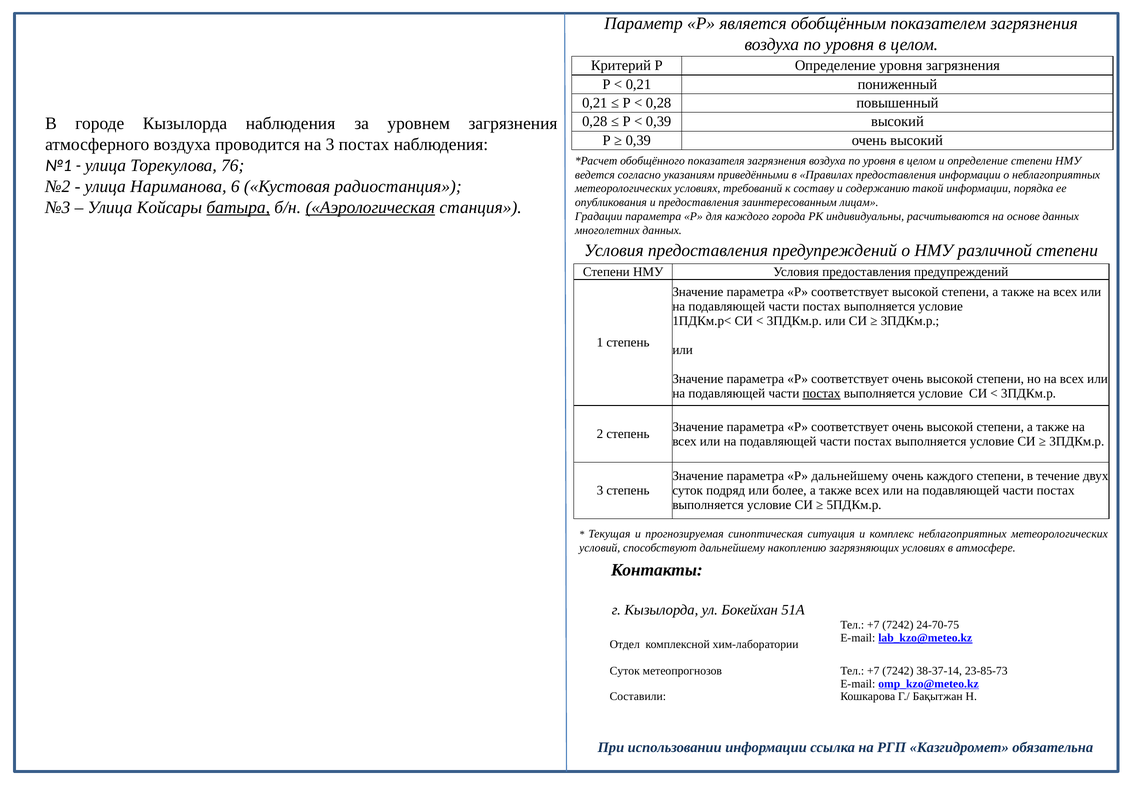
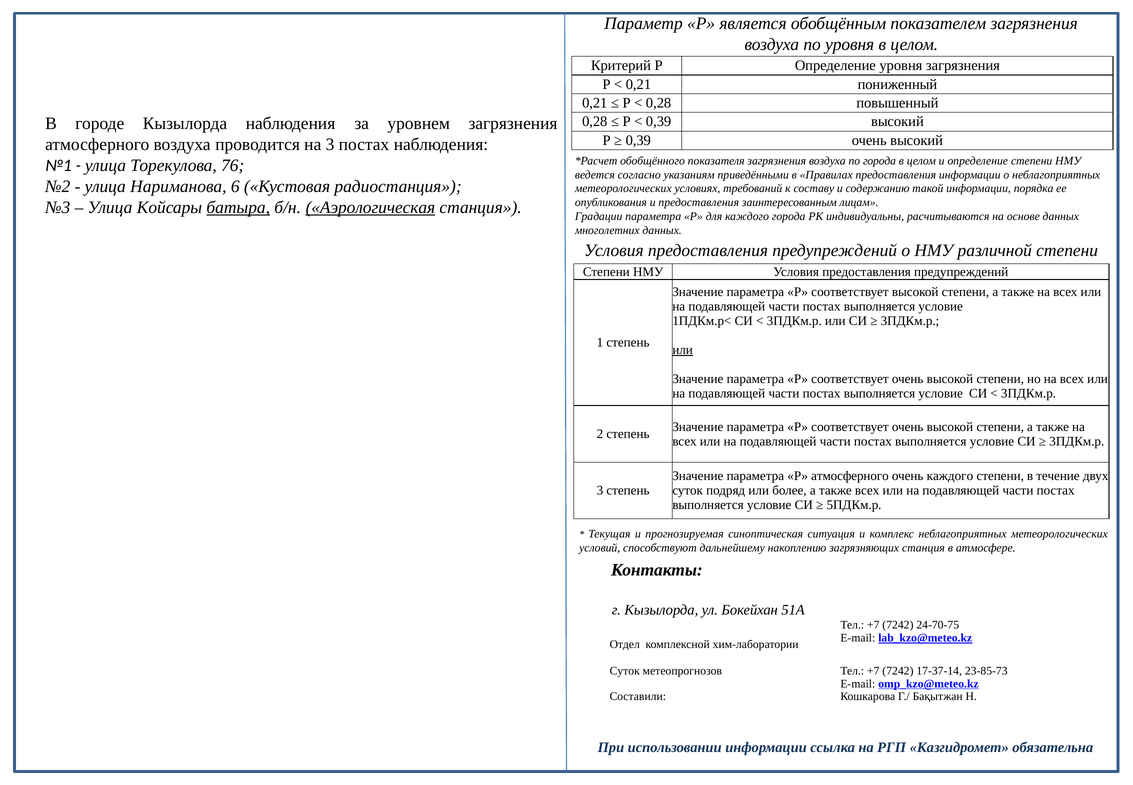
уровня at (879, 161): уровня -> города
или at (683, 350) underline: none -> present
постах at (822, 393) underline: present -> none
Р дальнейшему: дальнейшему -> атмосферного
загрязняющих условиях: условиях -> станция
38-37-14: 38-37-14 -> 17-37-14
